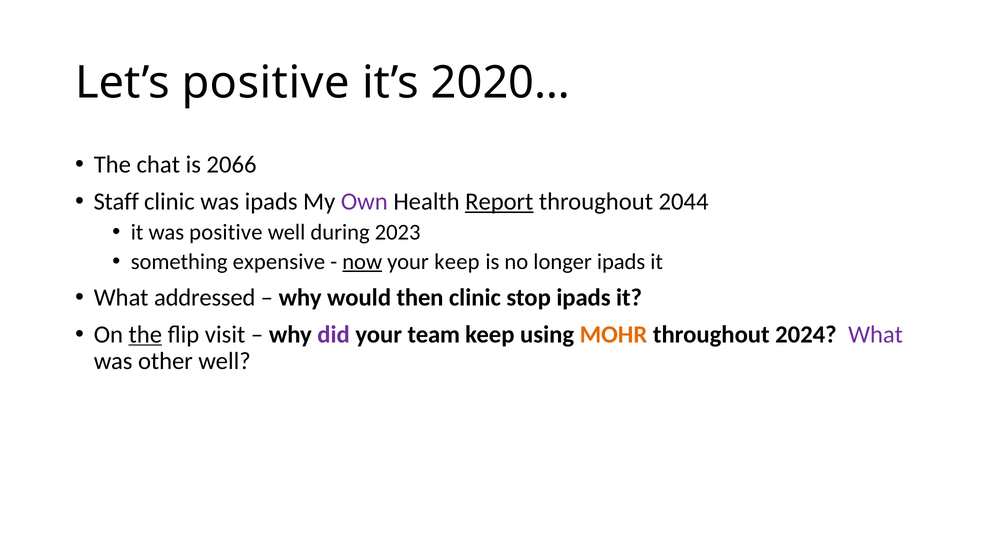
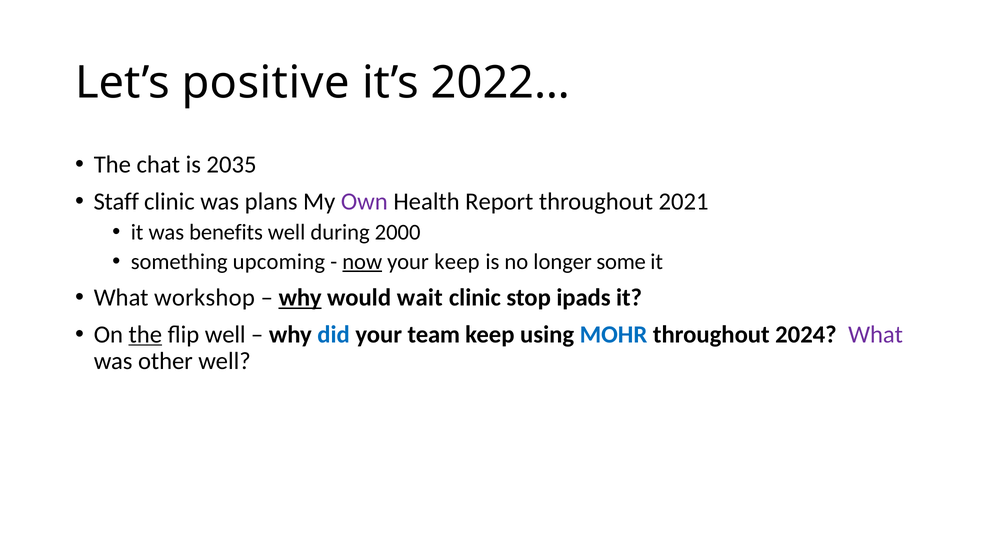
2020…: 2020… -> 2022…
2066: 2066 -> 2035
was ipads: ipads -> plans
Report underline: present -> none
2044: 2044 -> 2021
was positive: positive -> benefits
2023: 2023 -> 2000
expensive: expensive -> upcoming
longer ipads: ipads -> some
addressed: addressed -> workshop
why at (300, 298) underline: none -> present
then: then -> wait
flip visit: visit -> well
did colour: purple -> blue
MOHR colour: orange -> blue
